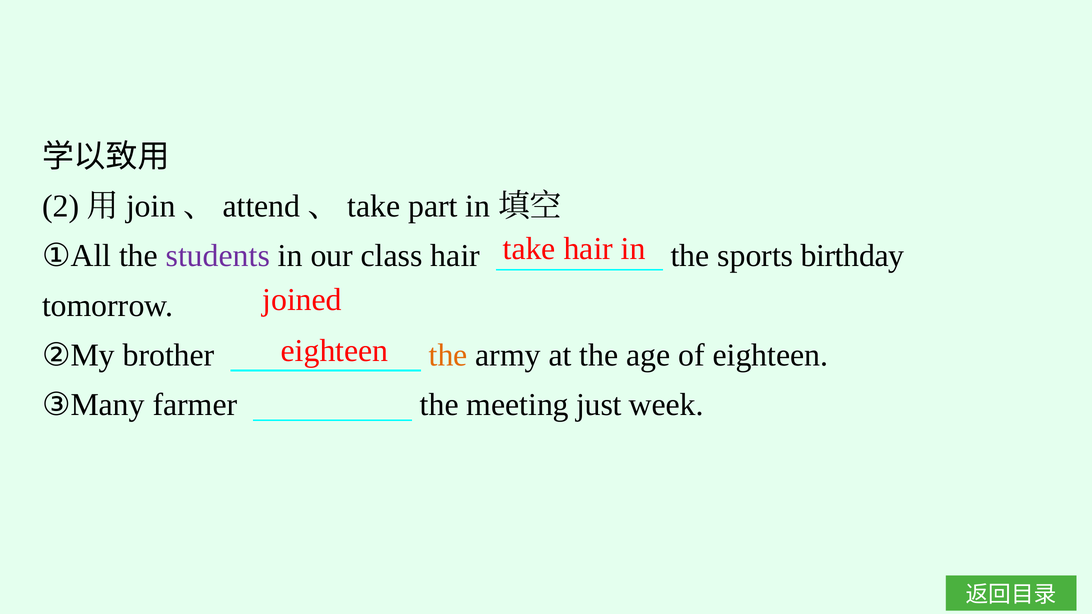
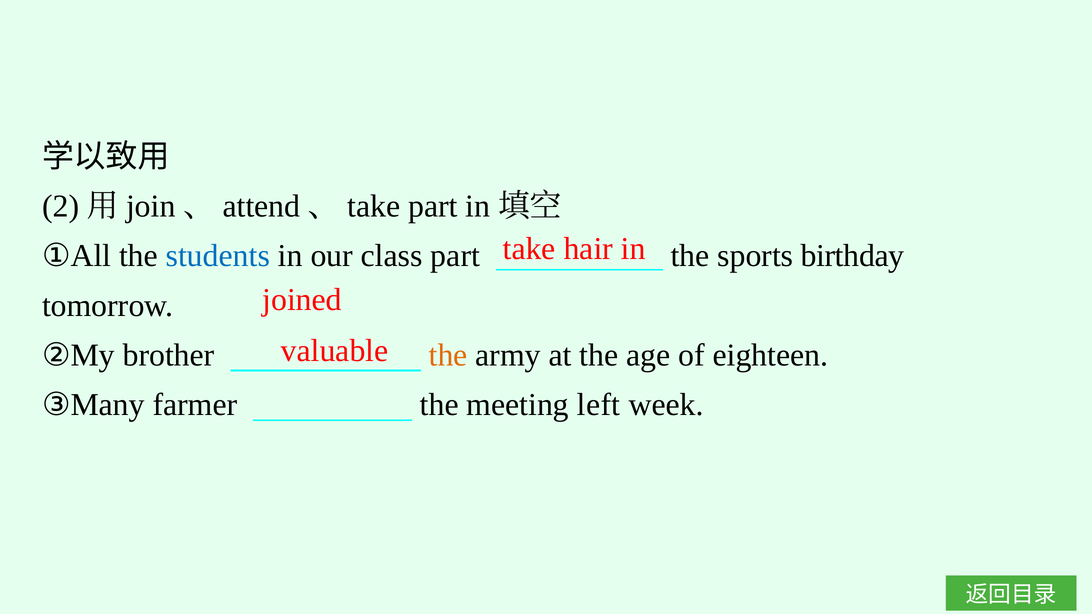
students colour: purple -> blue
class hair: hair -> part
eighteen at (335, 351): eighteen -> valuable
just: just -> left
